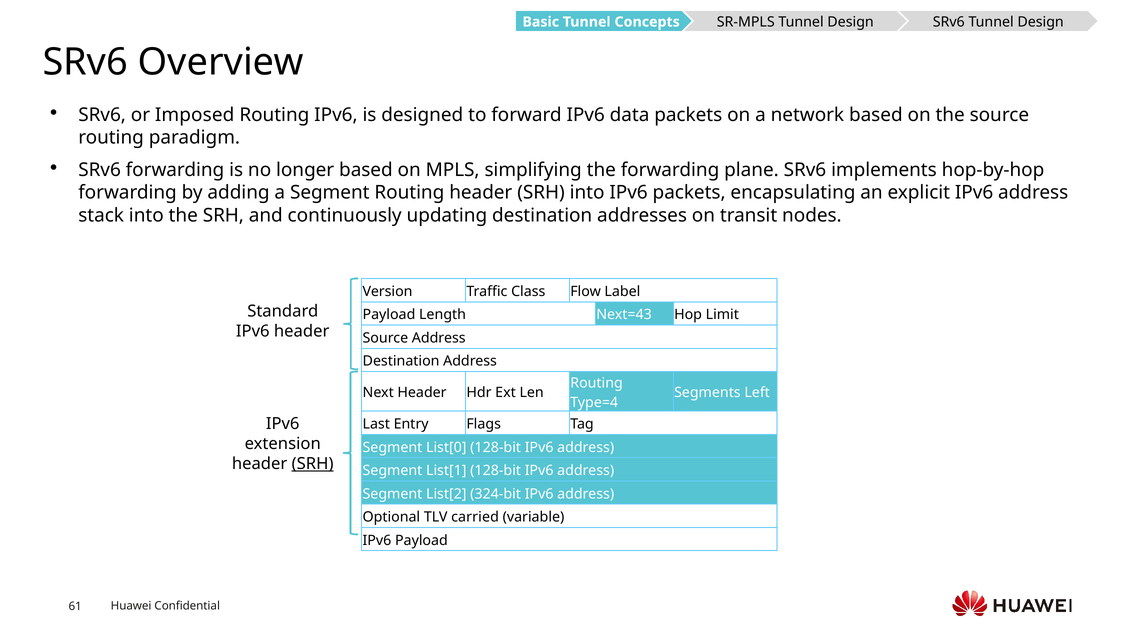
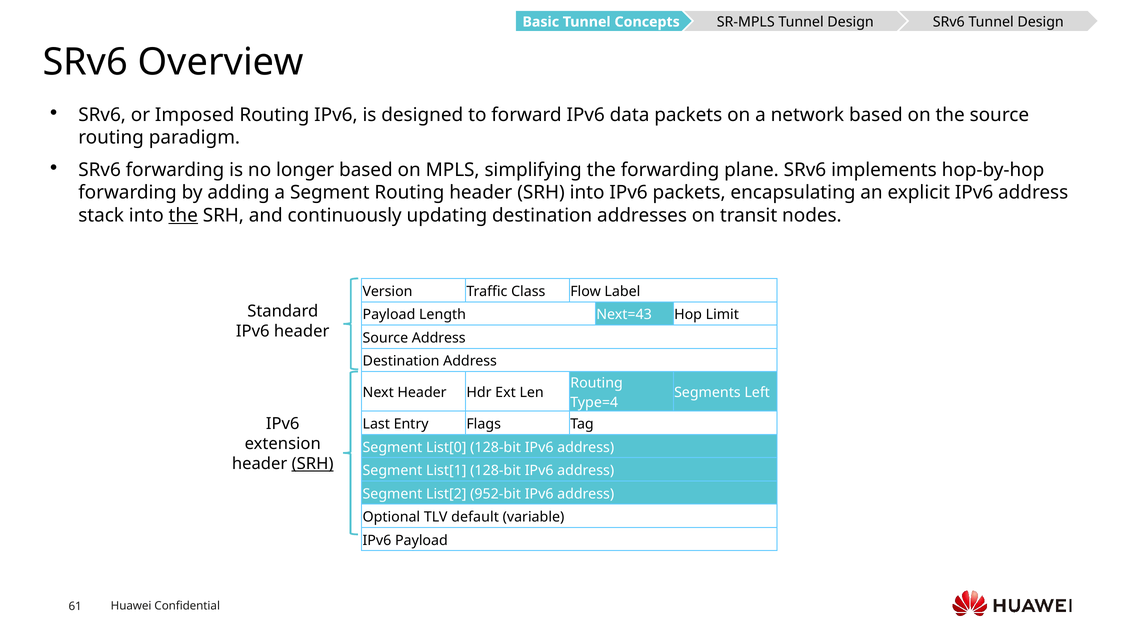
the at (183, 215) underline: none -> present
324-bit: 324-bit -> 952-bit
carried: carried -> default
